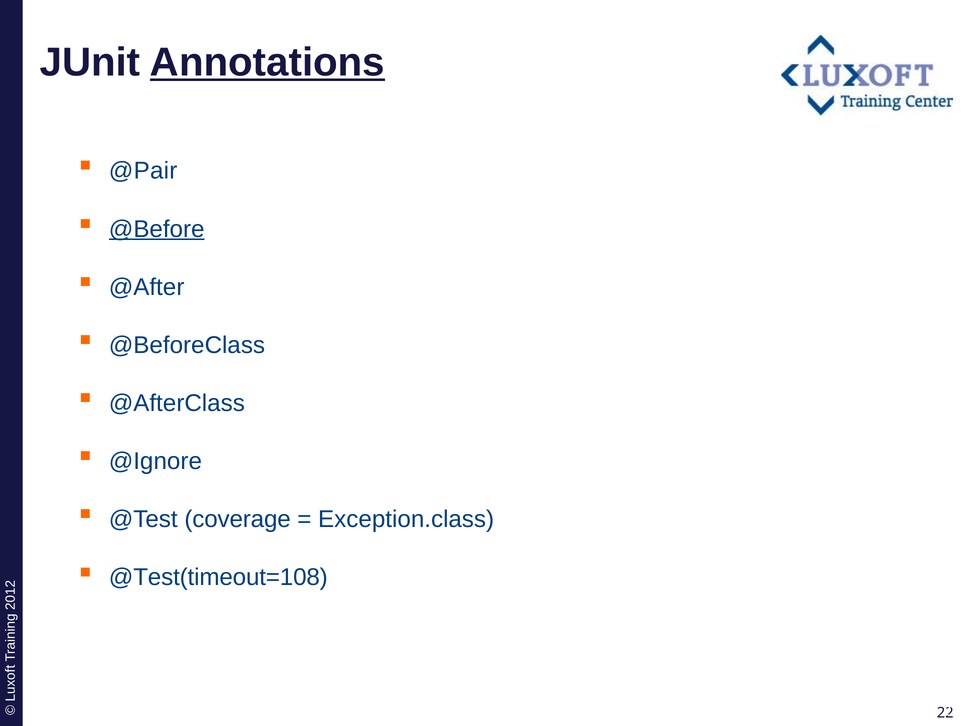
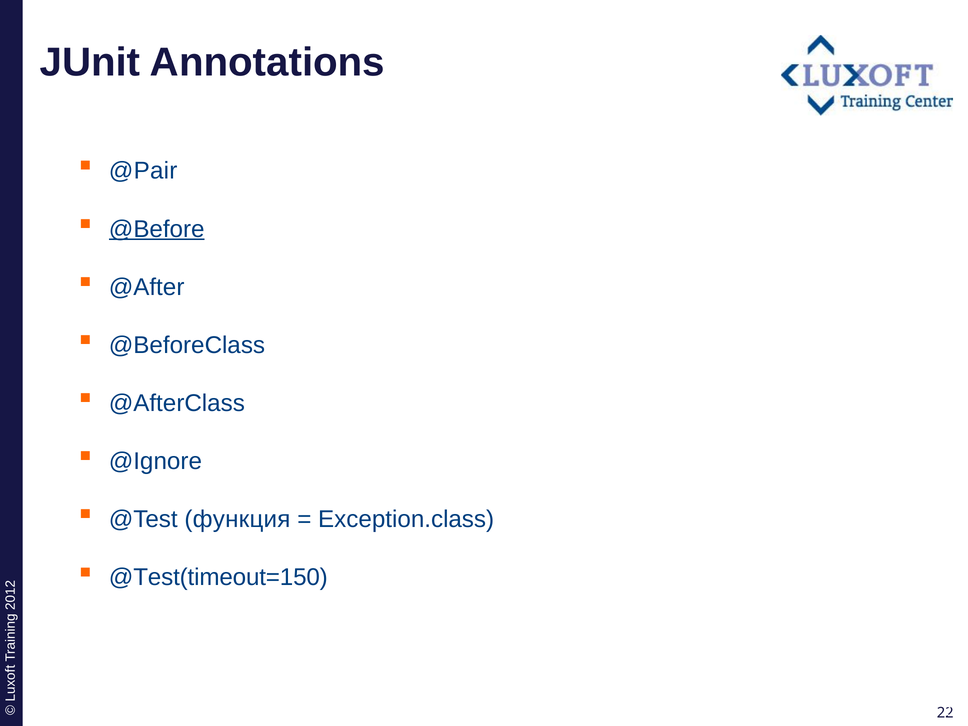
Annotations underline: present -> none
coverage: coverage -> функция
@Test(timeout=108: @Test(timeout=108 -> @Test(timeout=150
